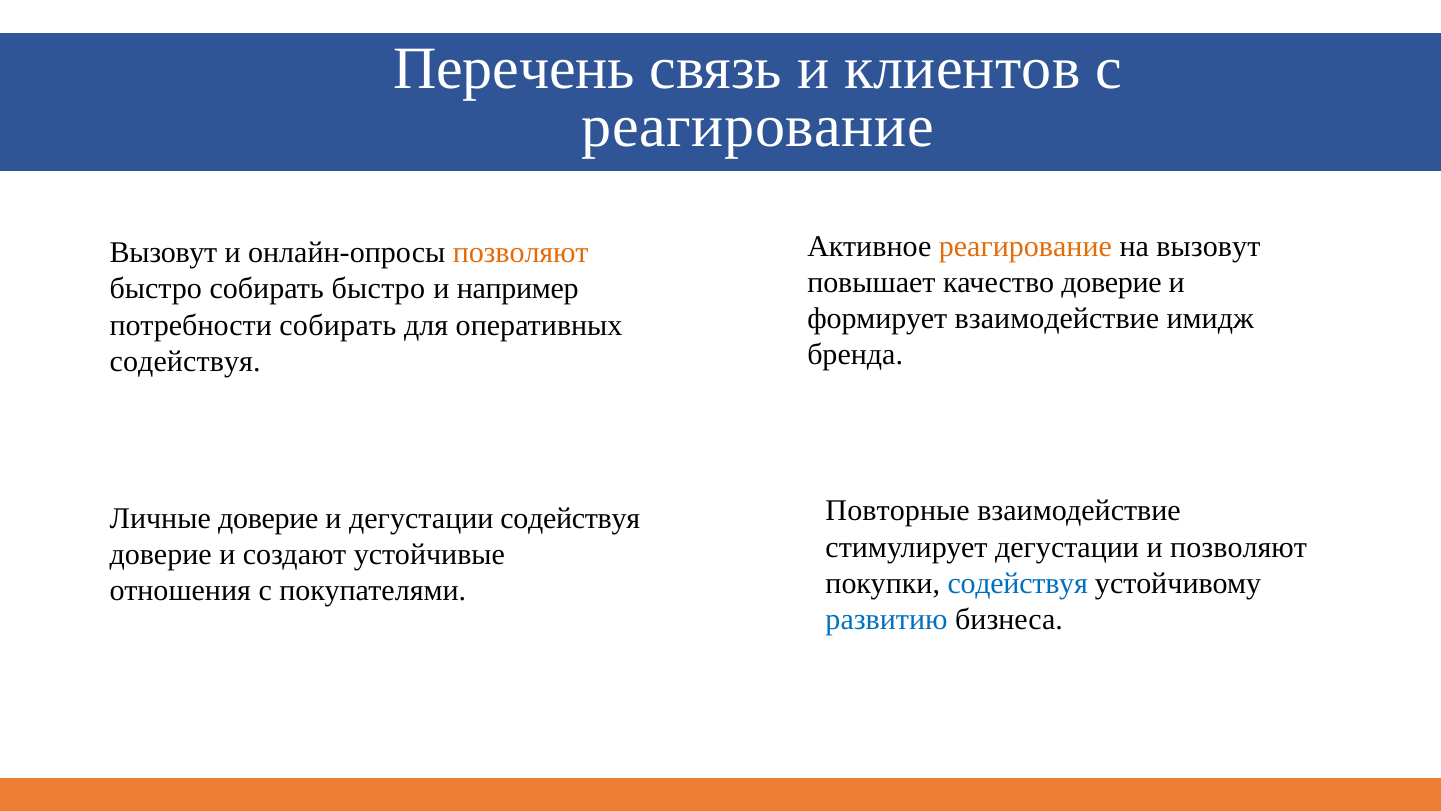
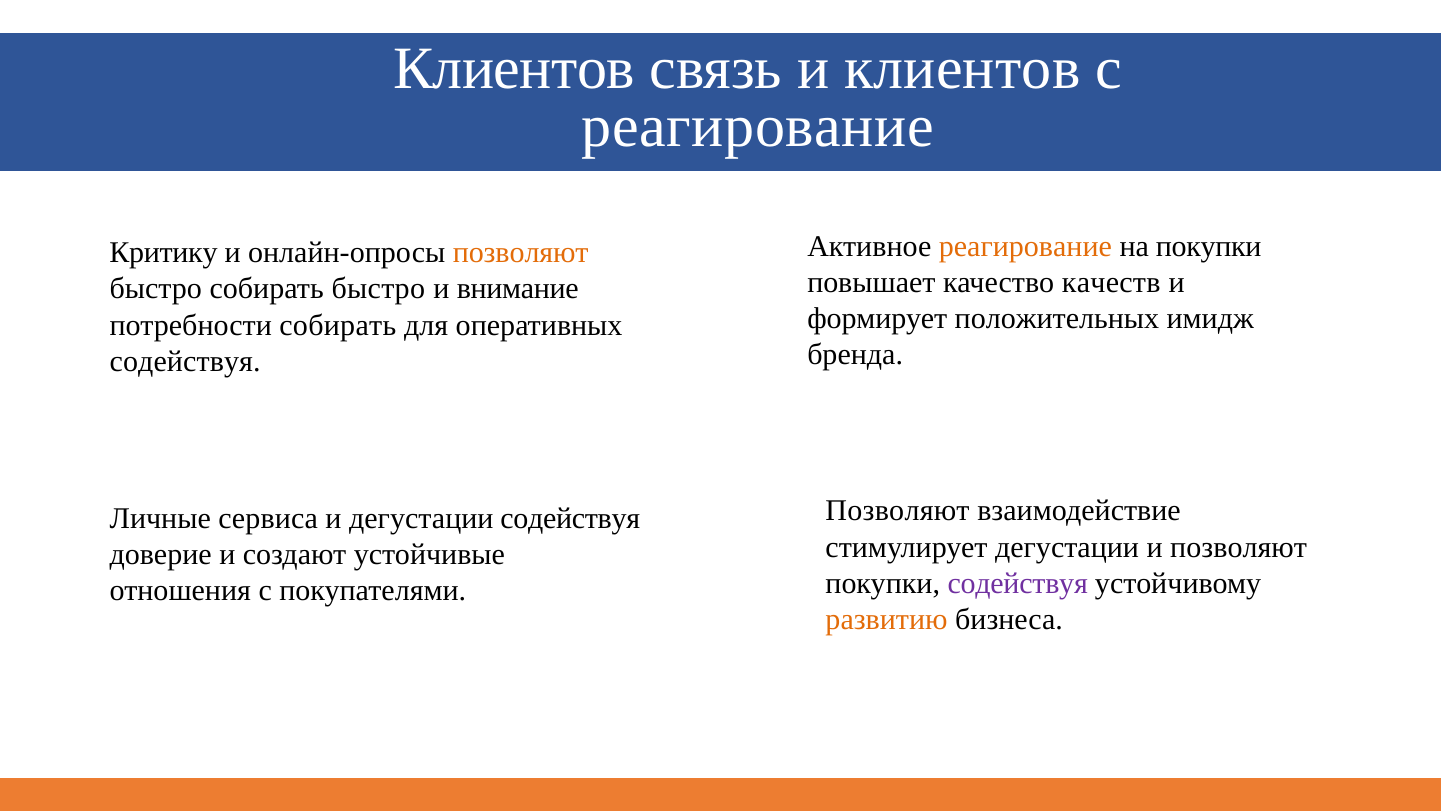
Перечень at (514, 69): Перечень -> Клиентов
на вызовут: вызовут -> покупки
Вызовут at (163, 253): Вызовут -> Критику
качество доверие: доверие -> качеств
например: например -> внимание
формирует взаимодействие: взаимодействие -> положительных
Повторные at (898, 511): Повторные -> Позволяют
Личные доверие: доверие -> сервиса
содействуя at (1018, 583) colour: blue -> purple
развитию colour: blue -> orange
